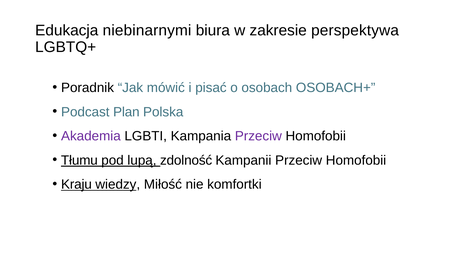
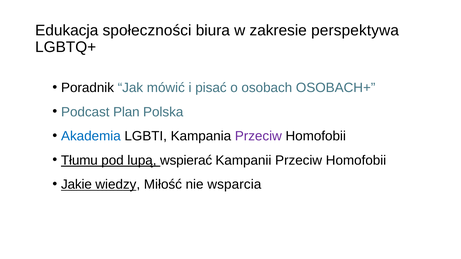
niebinarnymi: niebinarnymi -> społeczności
Akademia colour: purple -> blue
zdolność: zdolność -> wspierać
Kraju: Kraju -> Jakie
komfortki: komfortki -> wsparcia
